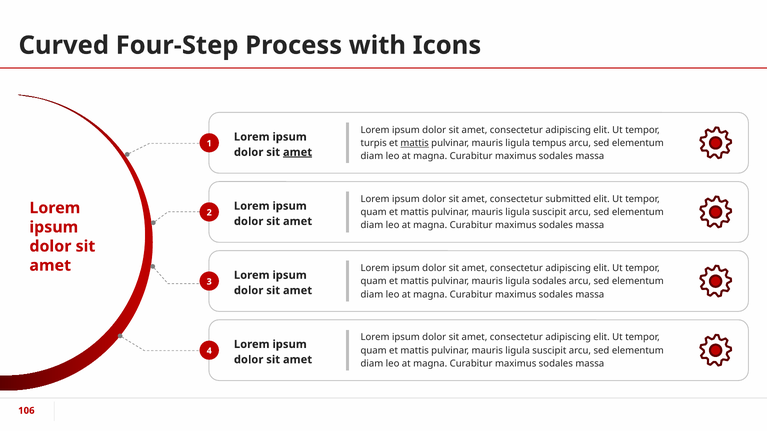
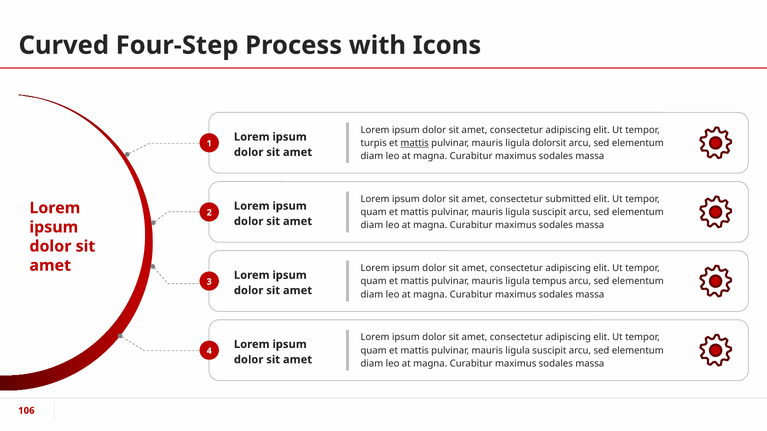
tempus: tempus -> dolorsit
amet at (298, 152) underline: present -> none
ligula sodales: sodales -> tempus
